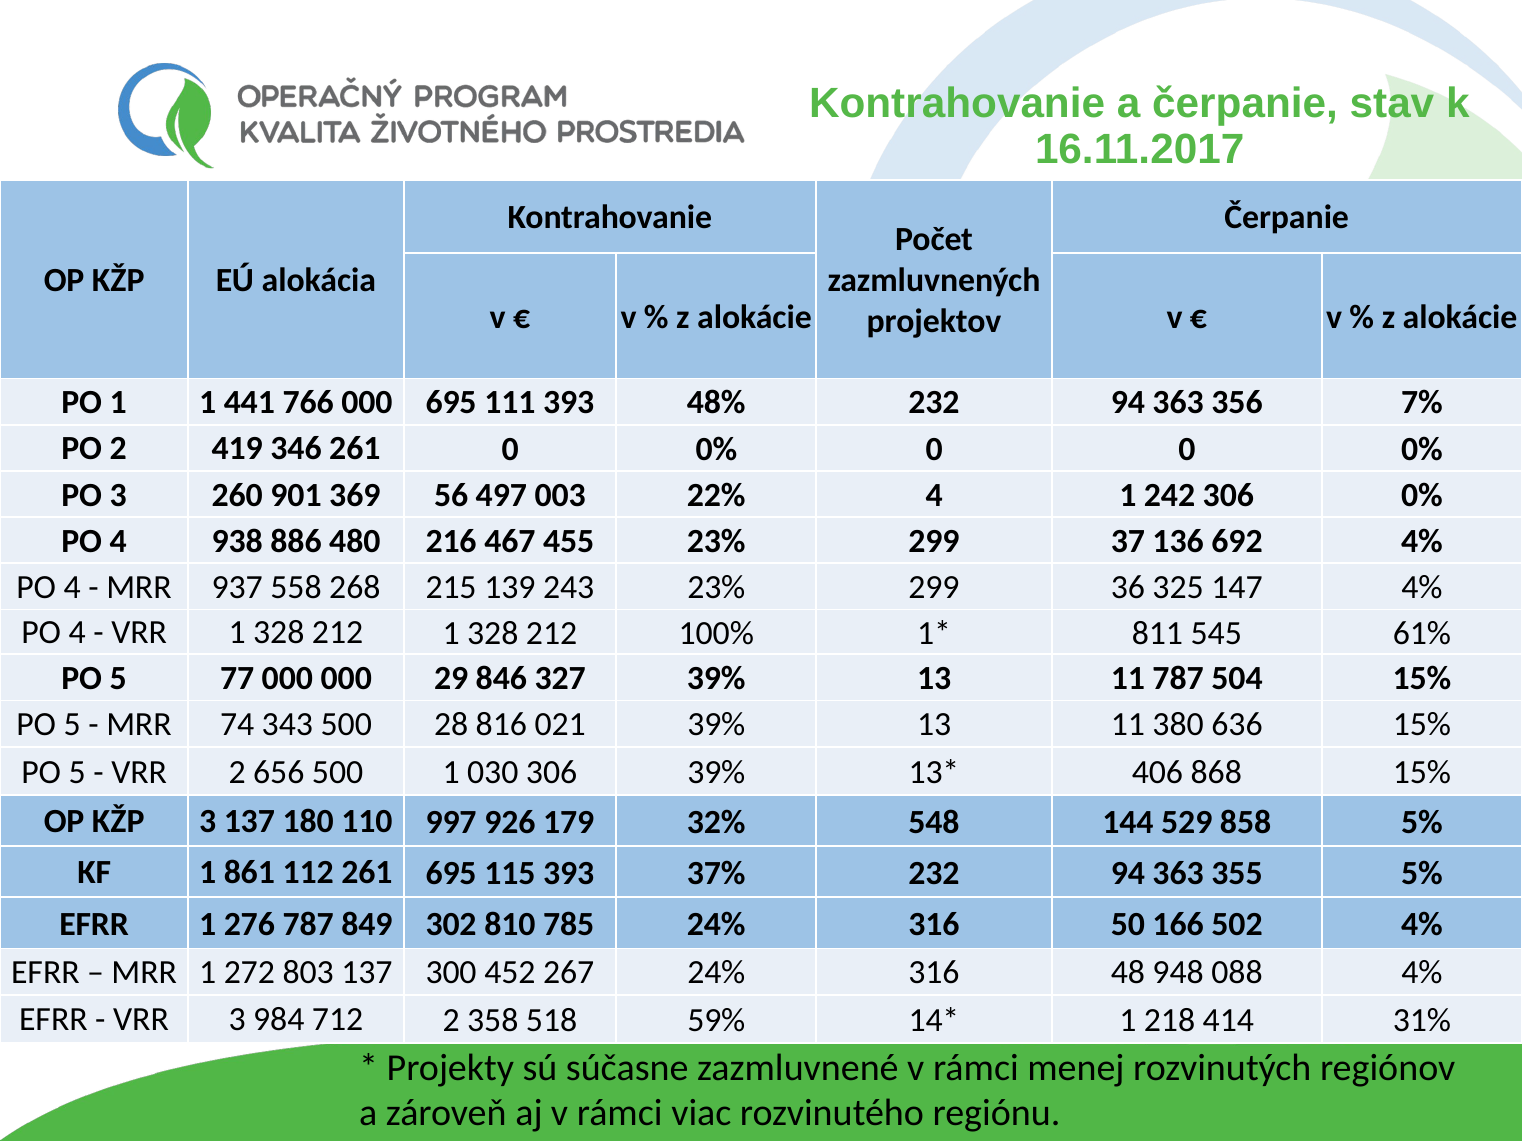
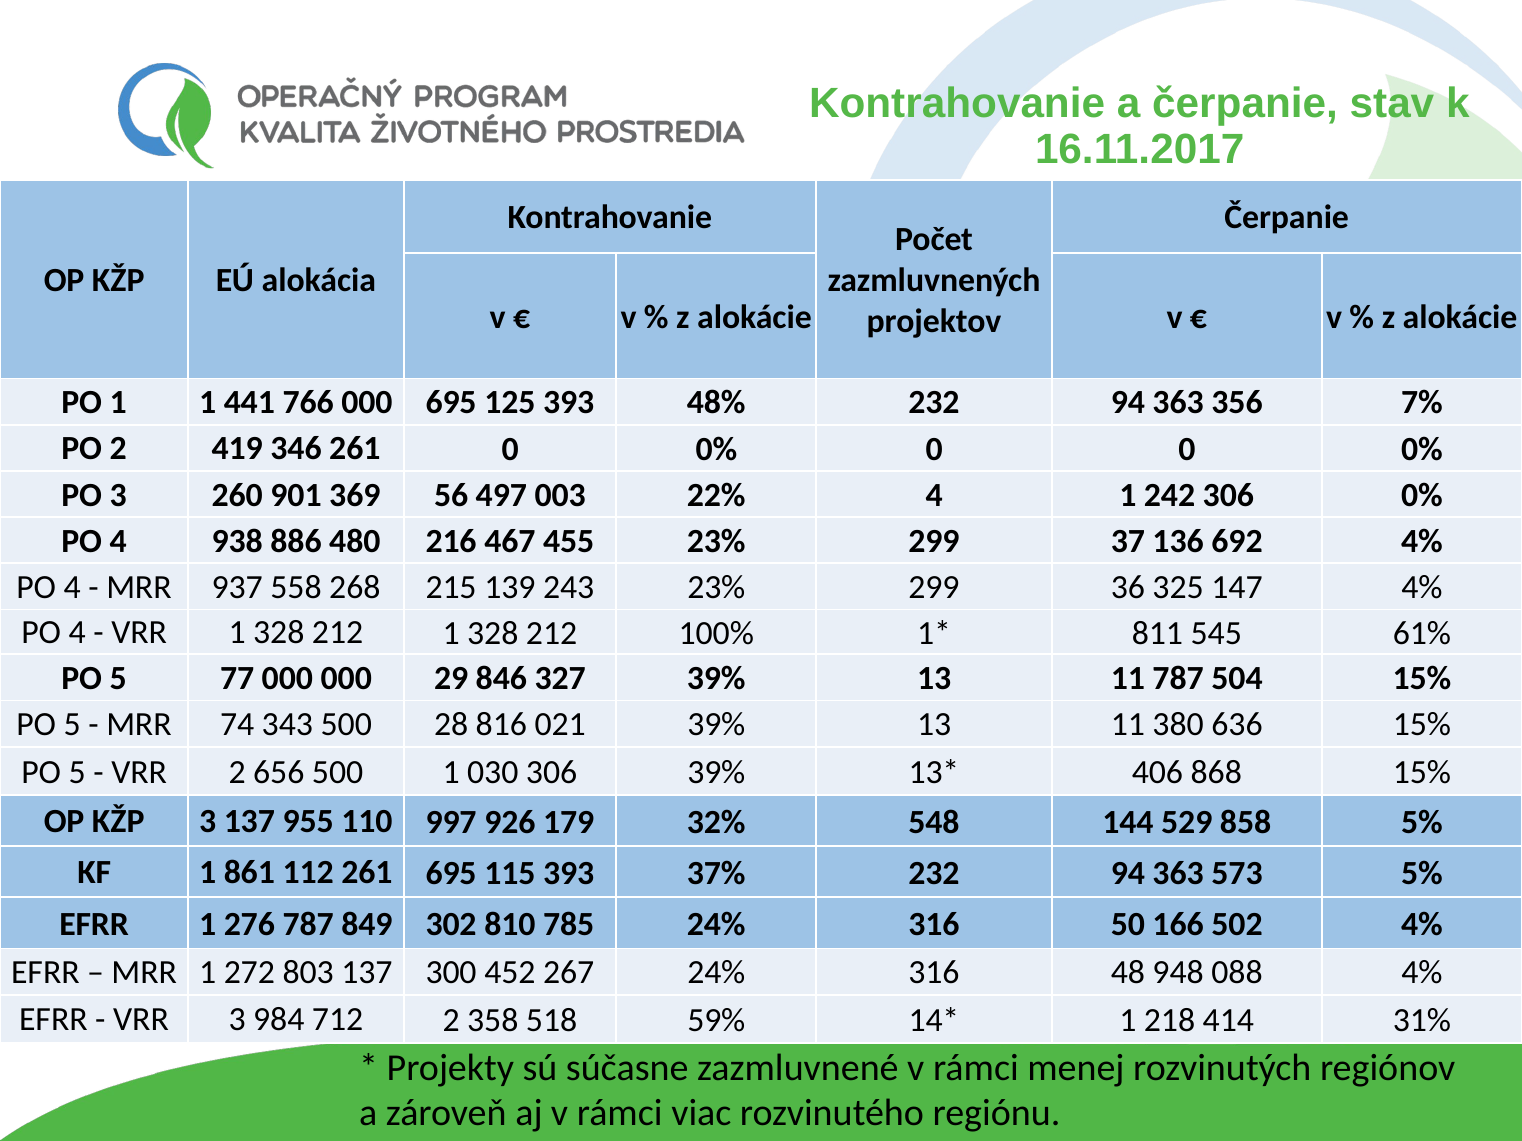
111: 111 -> 125
180: 180 -> 955
355: 355 -> 573
